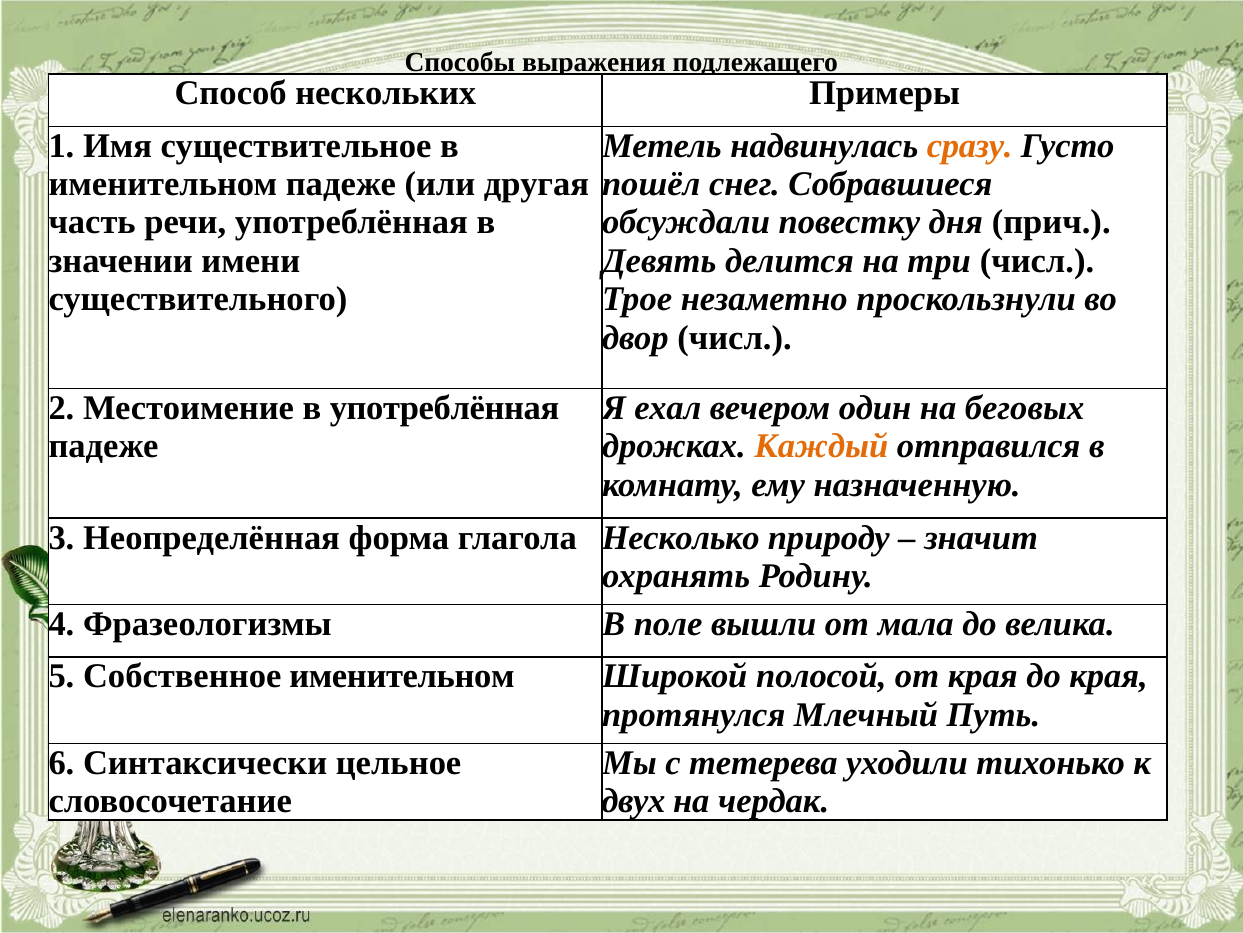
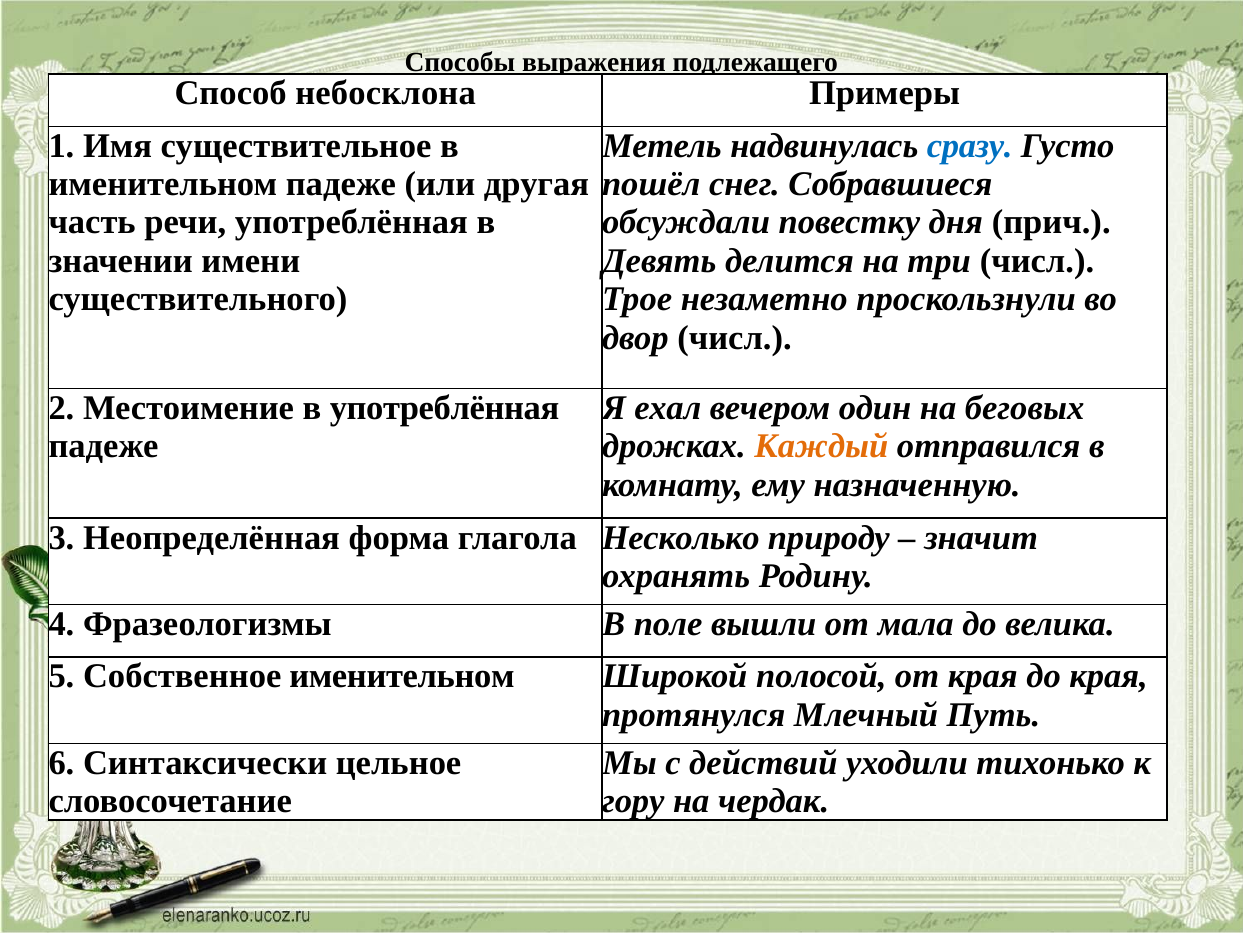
нескольких: нескольких -> небосклона
сразу colour: orange -> blue
тетерева: тетерева -> действий
двух: двух -> гору
